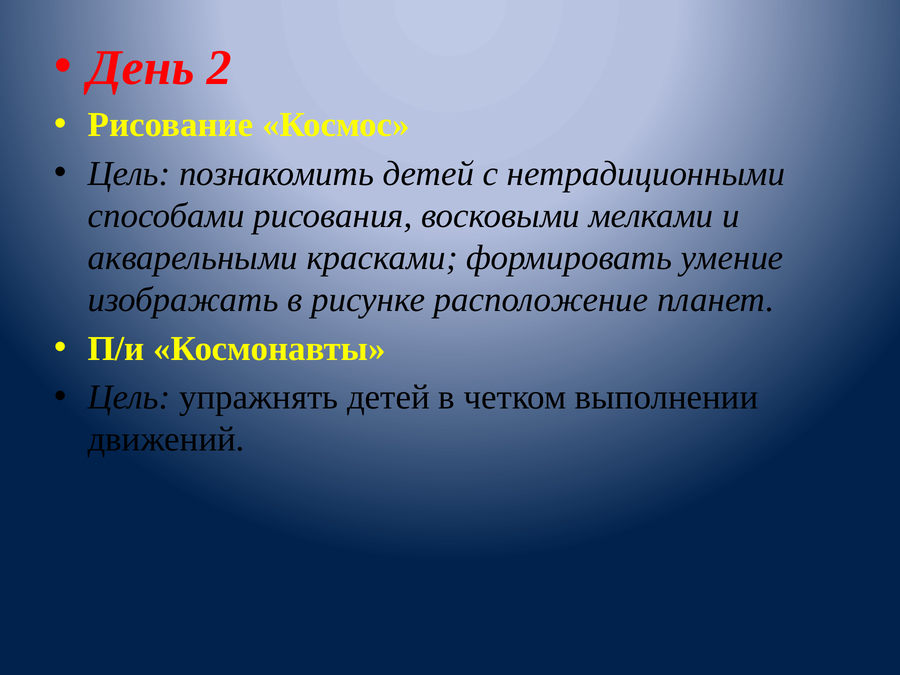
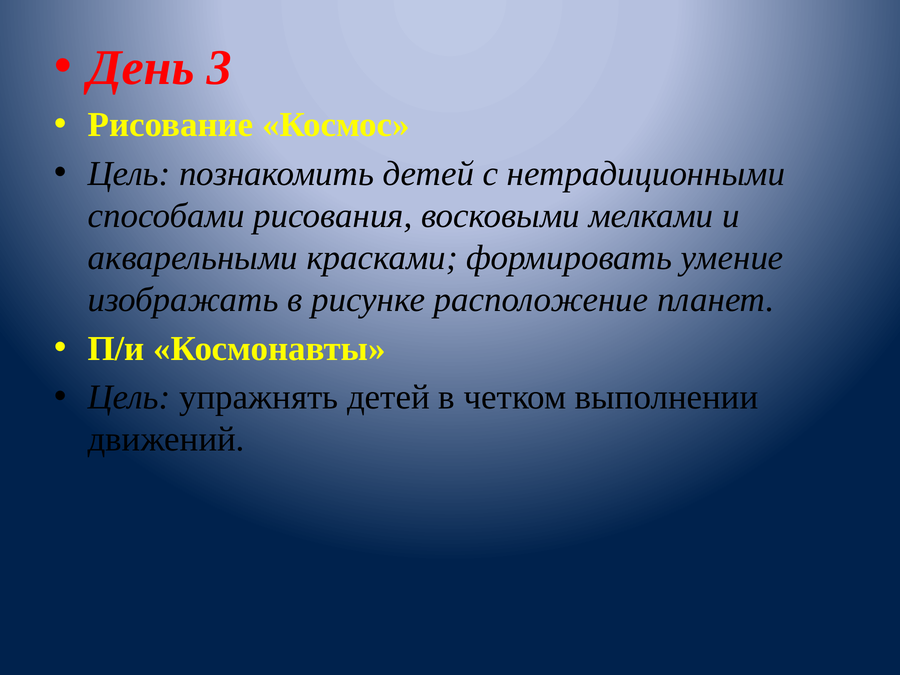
2: 2 -> 3
